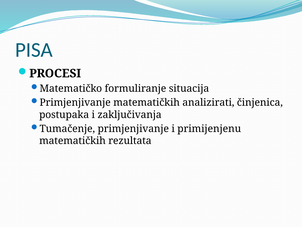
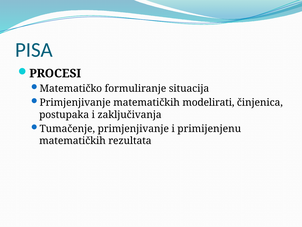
analizirati: analizirati -> modelirati
